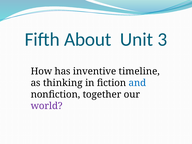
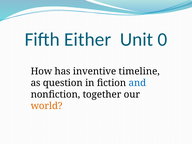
About: About -> Either
3: 3 -> 0
thinking: thinking -> question
world colour: purple -> orange
